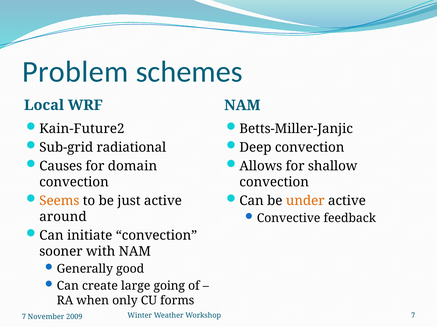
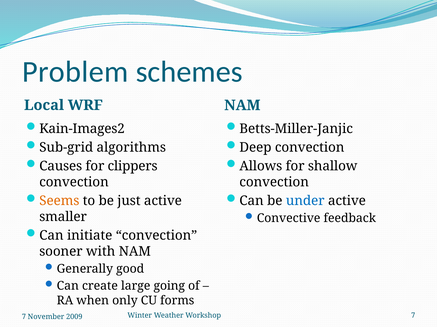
Kain-Future2: Kain-Future2 -> Kain-Images2
radiational: radiational -> algorithms
domain: domain -> clippers
under colour: orange -> blue
around: around -> smaller
